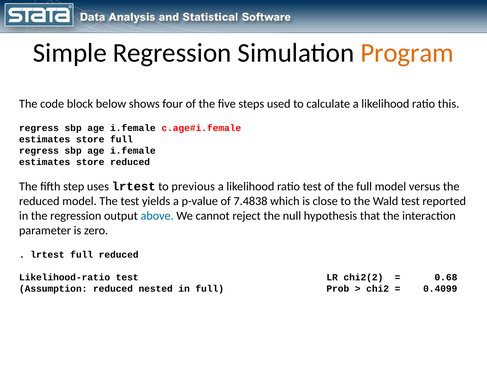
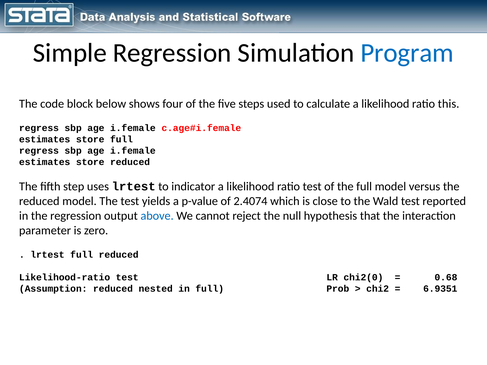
Program colour: orange -> blue
previous: previous -> indicator
7.4838: 7.4838 -> 2.4074
chi2(2: chi2(2 -> chi2(0
0.4099: 0.4099 -> 6.9351
